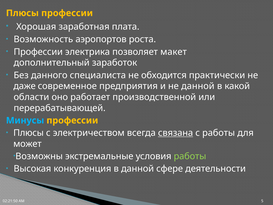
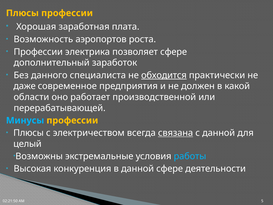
позволяет макет: макет -> сфере
обходится underline: none -> present
не данной: данной -> должен
с работы: работы -> данной
может: может -> целый
работы at (190, 156) colour: light green -> light blue
